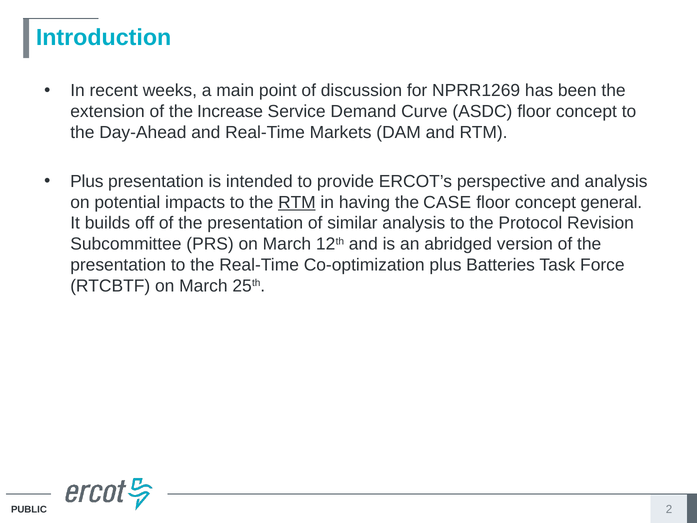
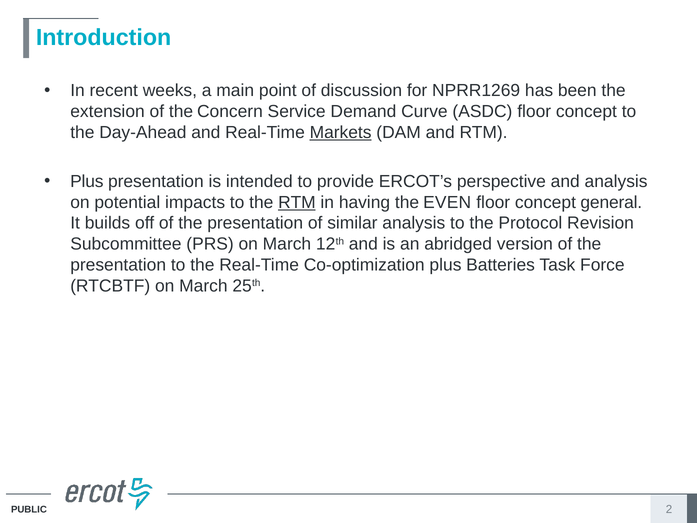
Increase: Increase -> Concern
Markets underline: none -> present
CASE: CASE -> EVEN
